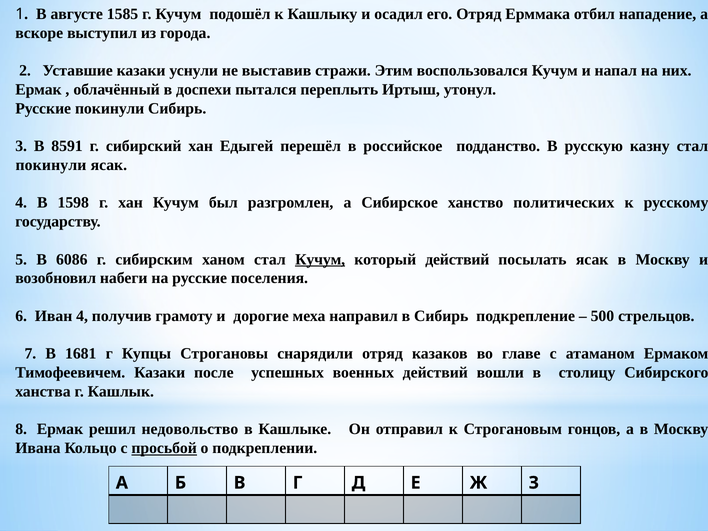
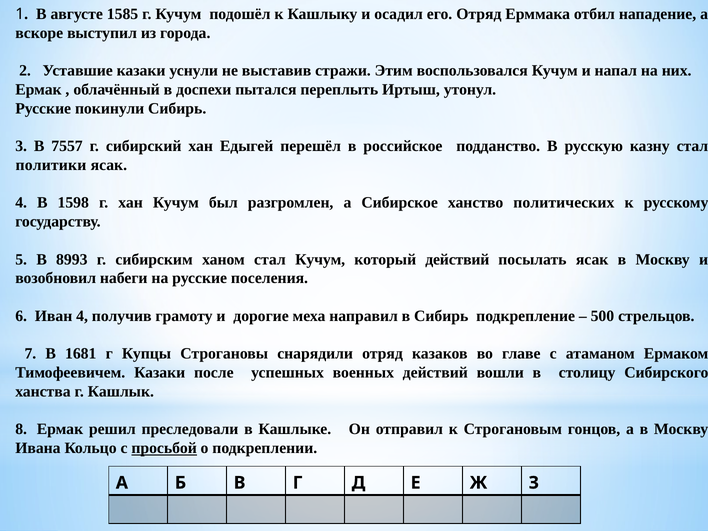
8591: 8591 -> 7557
покинули at (51, 165): покинули -> политики
6086: 6086 -> 8993
Кучум at (320, 259) underline: present -> none
недовольство: недовольство -> преследовали
